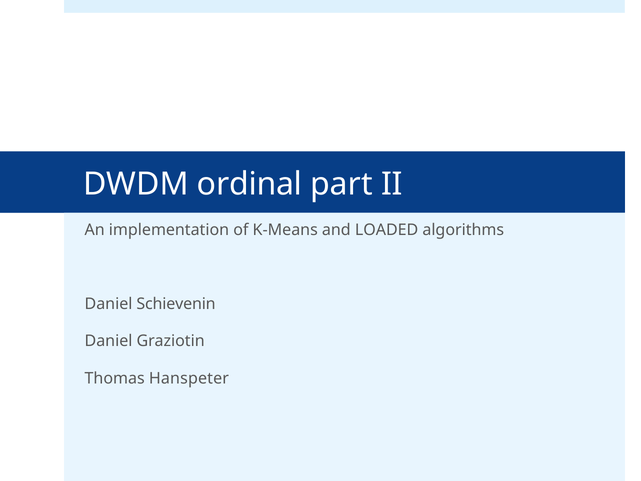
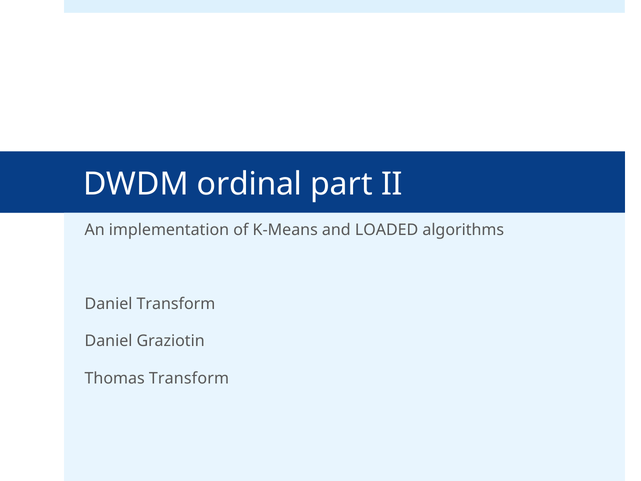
Daniel Schievenin: Schievenin -> Transform
Thomas Hanspeter: Hanspeter -> Transform
